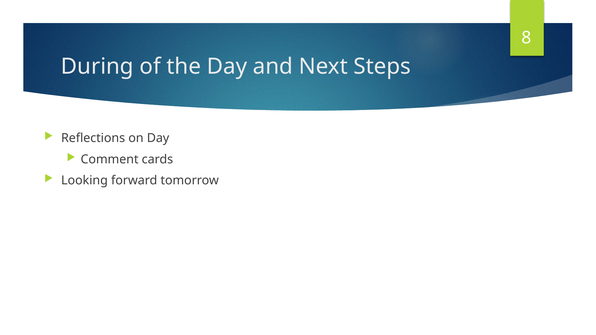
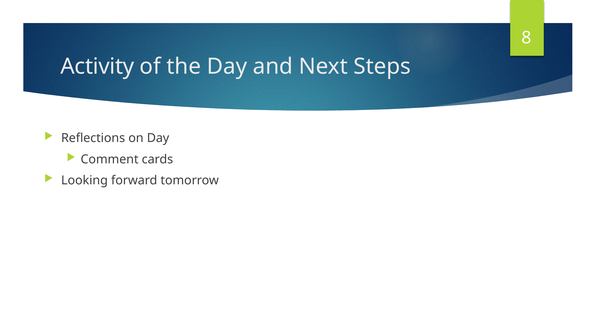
During: During -> Activity
